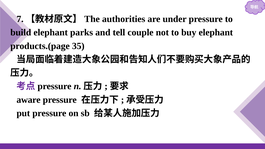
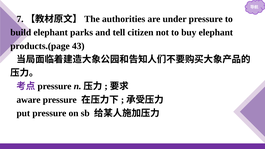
couple: couple -> citizen
35: 35 -> 43
